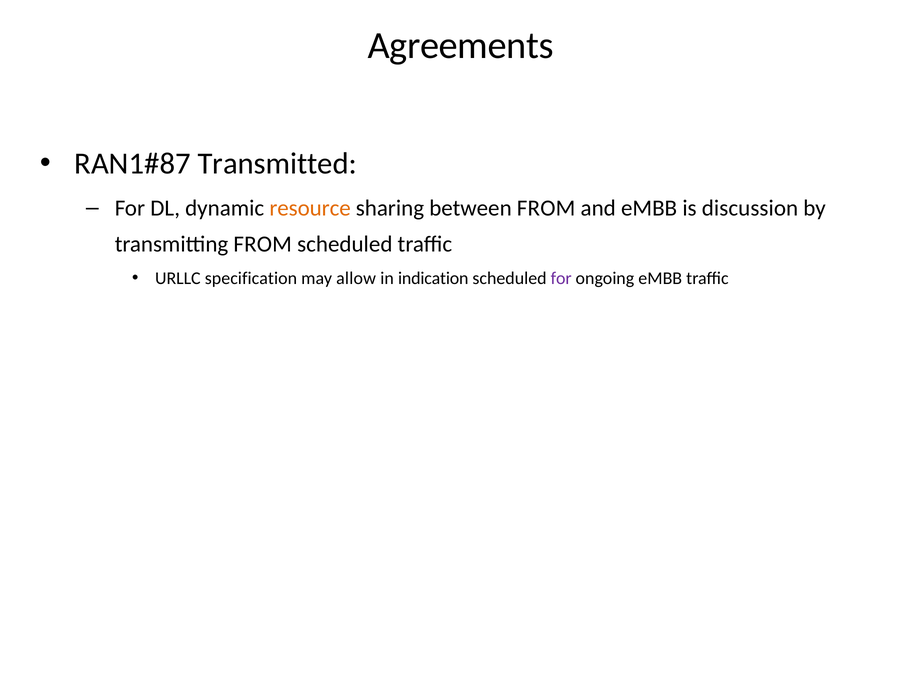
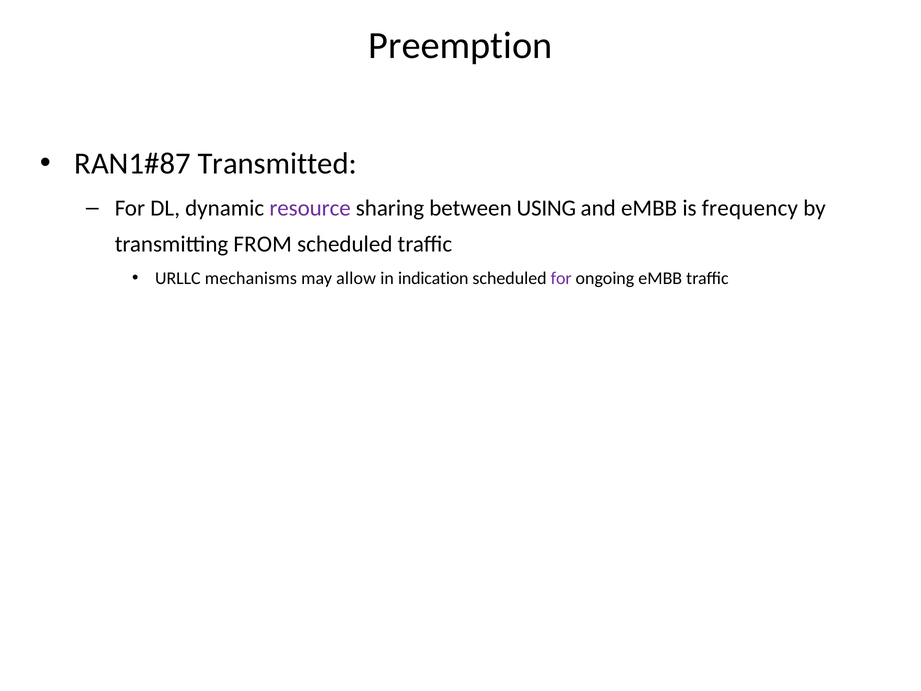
Agreements: Agreements -> Preemption
resource colour: orange -> purple
between FROM: FROM -> USING
discussion: discussion -> frequency
specification: specification -> mechanisms
